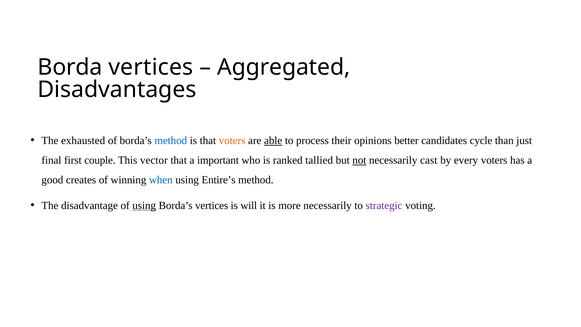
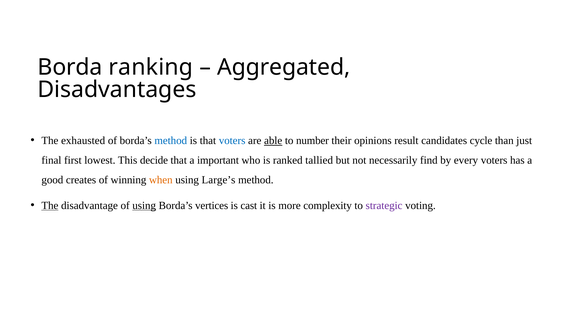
Borda vertices: vertices -> ranking
voters at (232, 140) colour: orange -> blue
process: process -> number
better: better -> result
couple: couple -> lowest
vector: vector -> decide
not underline: present -> none
cast: cast -> find
when colour: blue -> orange
Entire’s: Entire’s -> Large’s
The at (50, 205) underline: none -> present
will: will -> cast
more necessarily: necessarily -> complexity
